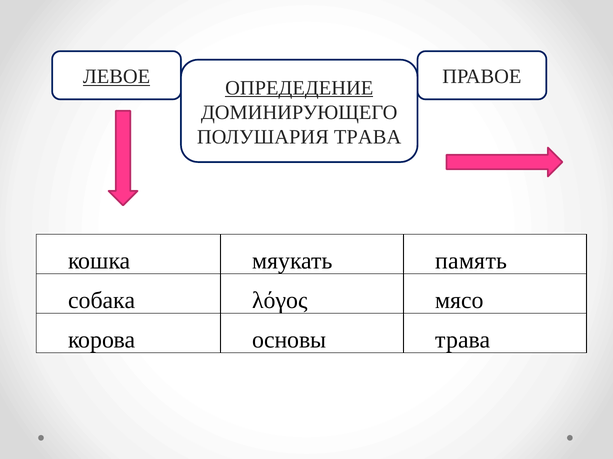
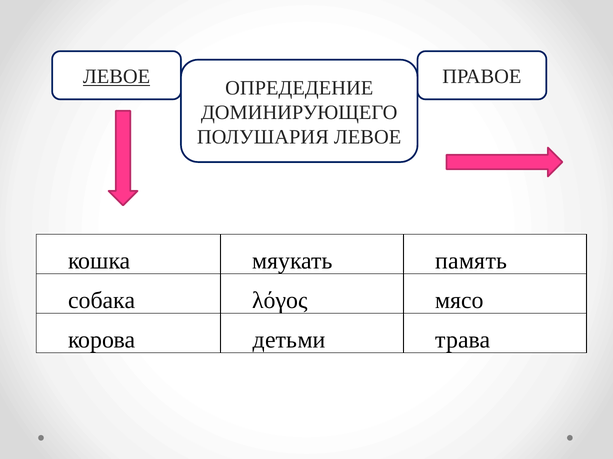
ОПРЕДЕДЕНИЕ underline: present -> none
ПОЛУШАРИЯ ТРАВА: ТРАВА -> ЛЕВОЕ
основы: основы -> детьми
